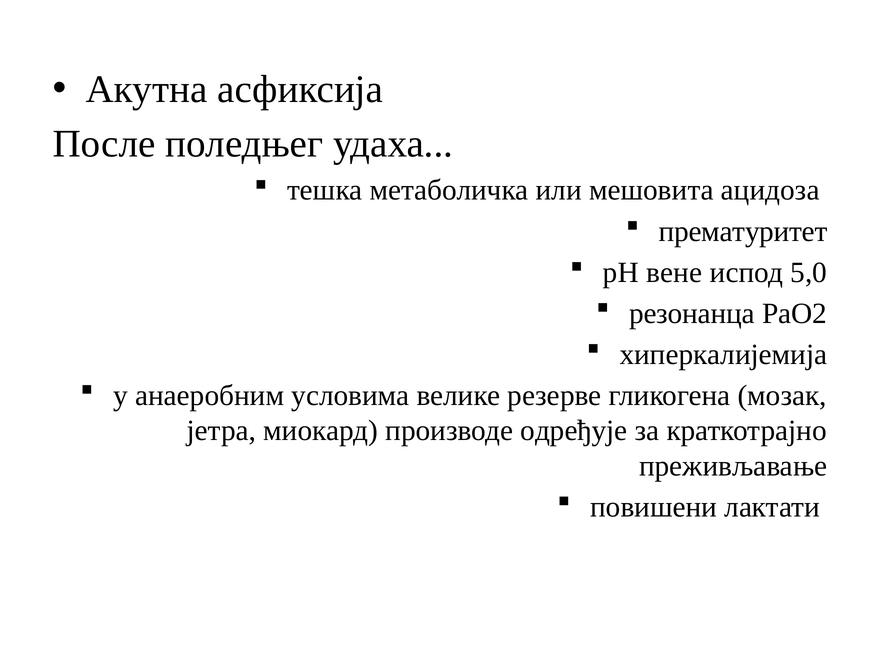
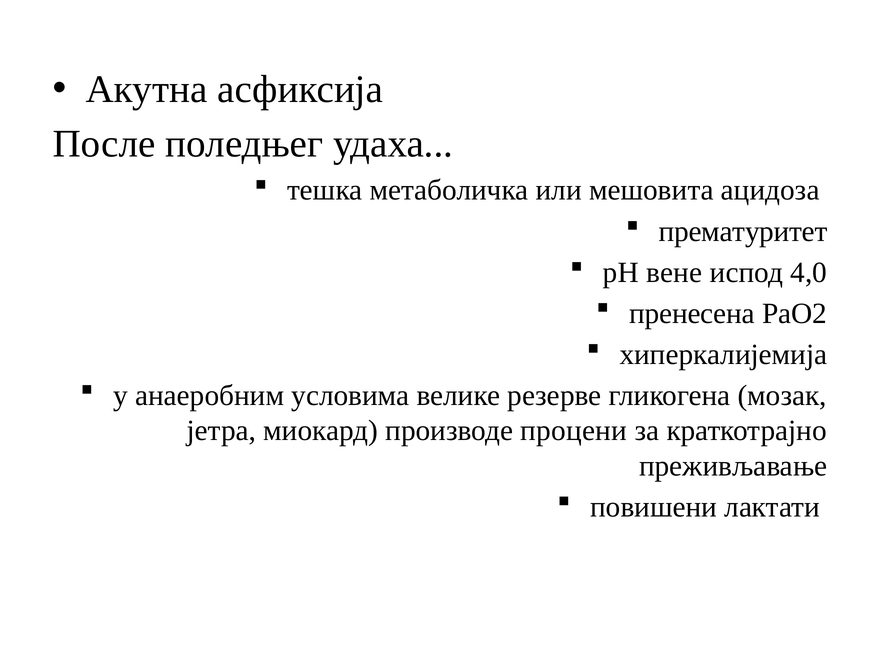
5,0: 5,0 -> 4,0
резонанца: резонанца -> пренесена
одређује: одређује -> процени
